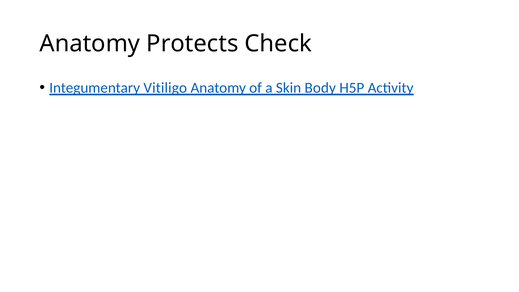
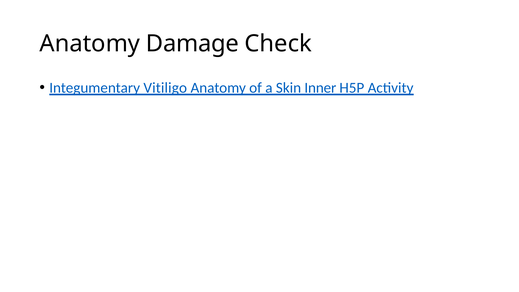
Protects: Protects -> Damage
Body: Body -> Inner
